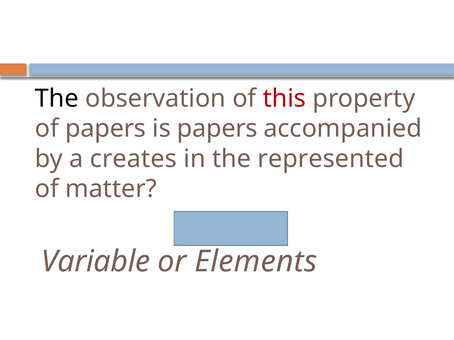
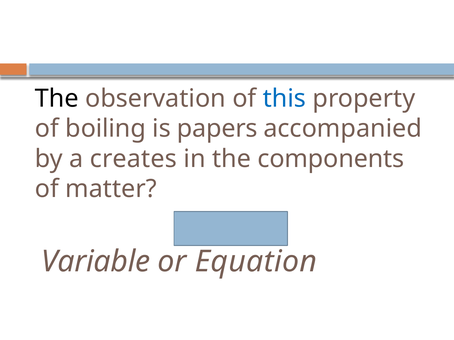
this colour: red -> blue
of papers: papers -> boiling
represented: represented -> components
Elements: Elements -> Equation
